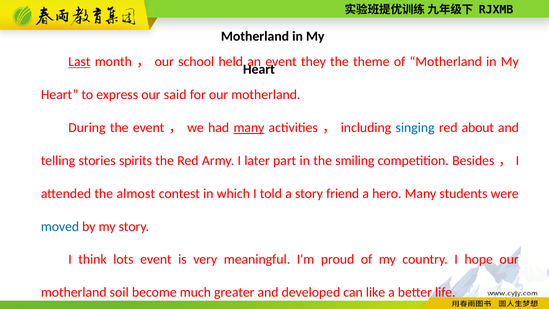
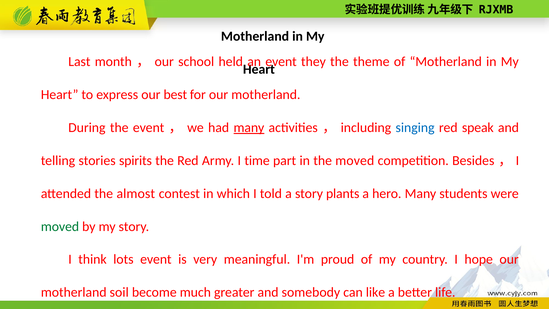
Last underline: present -> none
said: said -> best
about: about -> speak
later: later -> time
the smiling: smiling -> moved
friend: friend -> plants
moved at (60, 226) colour: blue -> green
developed: developed -> somebody
